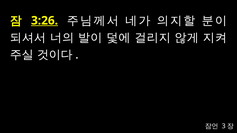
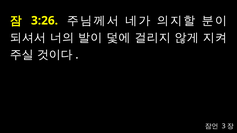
3:26 underline: present -> none
